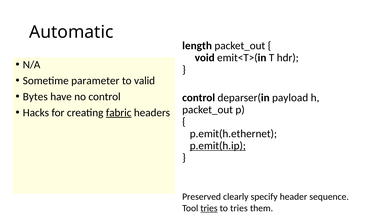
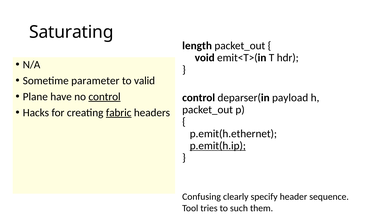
Automatic: Automatic -> Saturating
Bytes: Bytes -> Plane
control at (105, 97) underline: none -> present
Preserved: Preserved -> Confusing
tries at (209, 208) underline: present -> none
to tries: tries -> such
